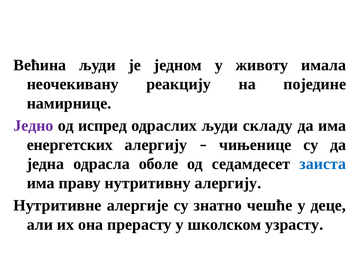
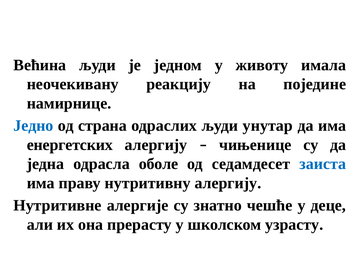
Једно colour: purple -> blue
испред: испред -> страна
складу: складу -> унутар
